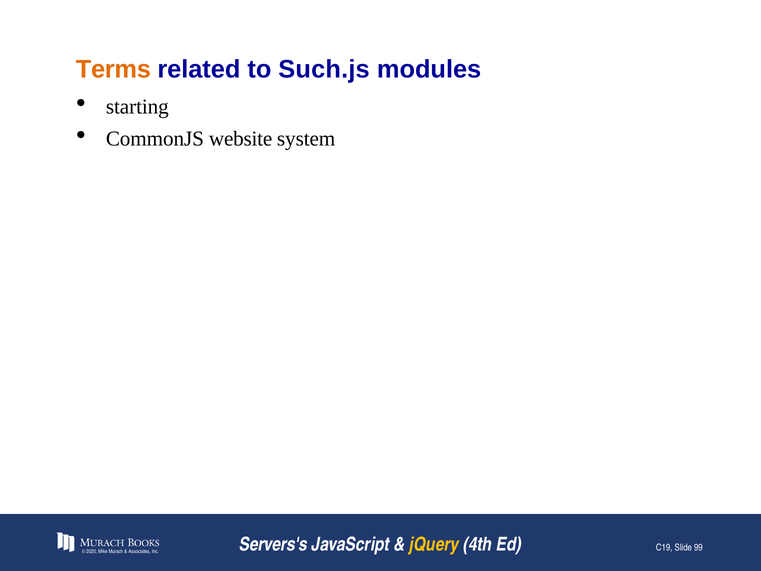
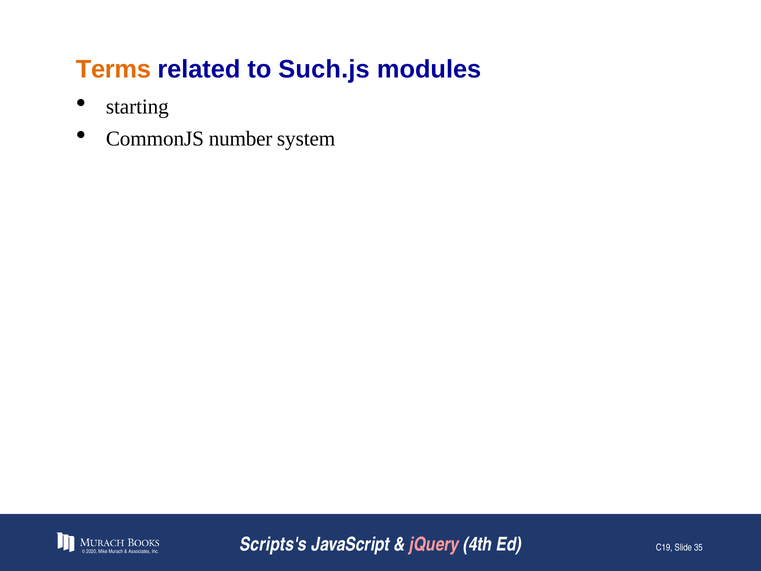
website: website -> number
Servers's: Servers's -> Scripts's
jQuery colour: yellow -> pink
99: 99 -> 35
